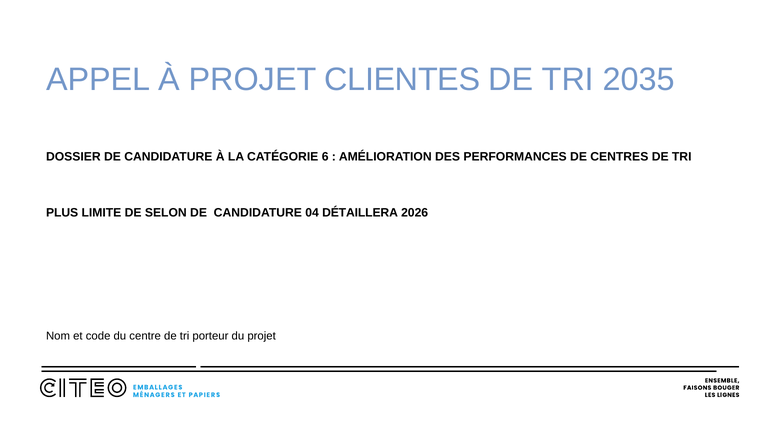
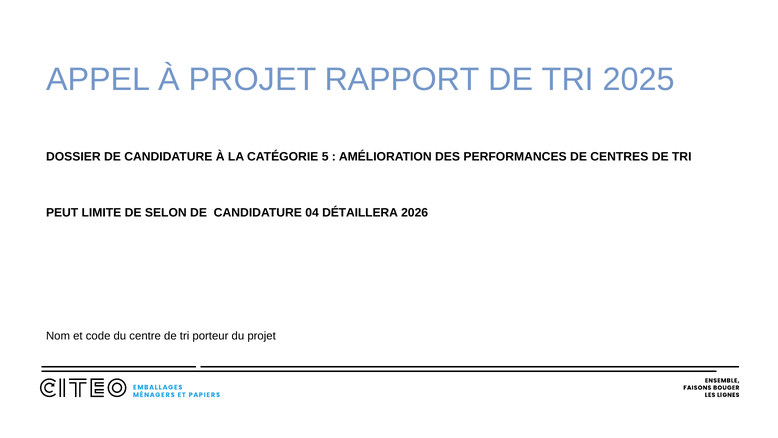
CLIENTES: CLIENTES -> RAPPORT
2035: 2035 -> 2025
6: 6 -> 5
PLUS: PLUS -> PEUT
